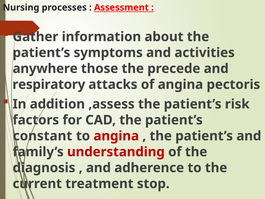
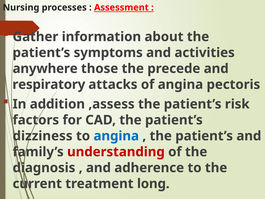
constant: constant -> dizziness
angina at (116, 136) colour: red -> blue
stop: stop -> long
